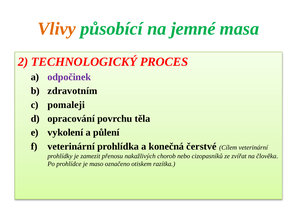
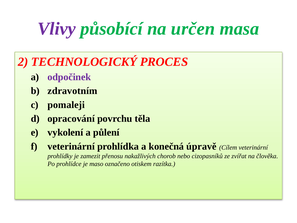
Vlivy colour: orange -> purple
jemné: jemné -> určen
čerstvé: čerstvé -> úpravě
